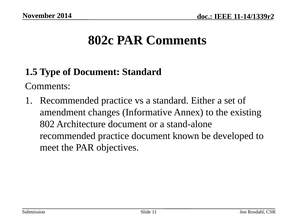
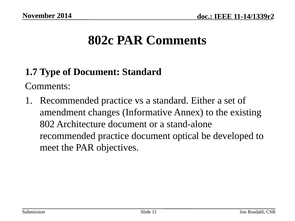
1.5: 1.5 -> 1.7
known: known -> optical
